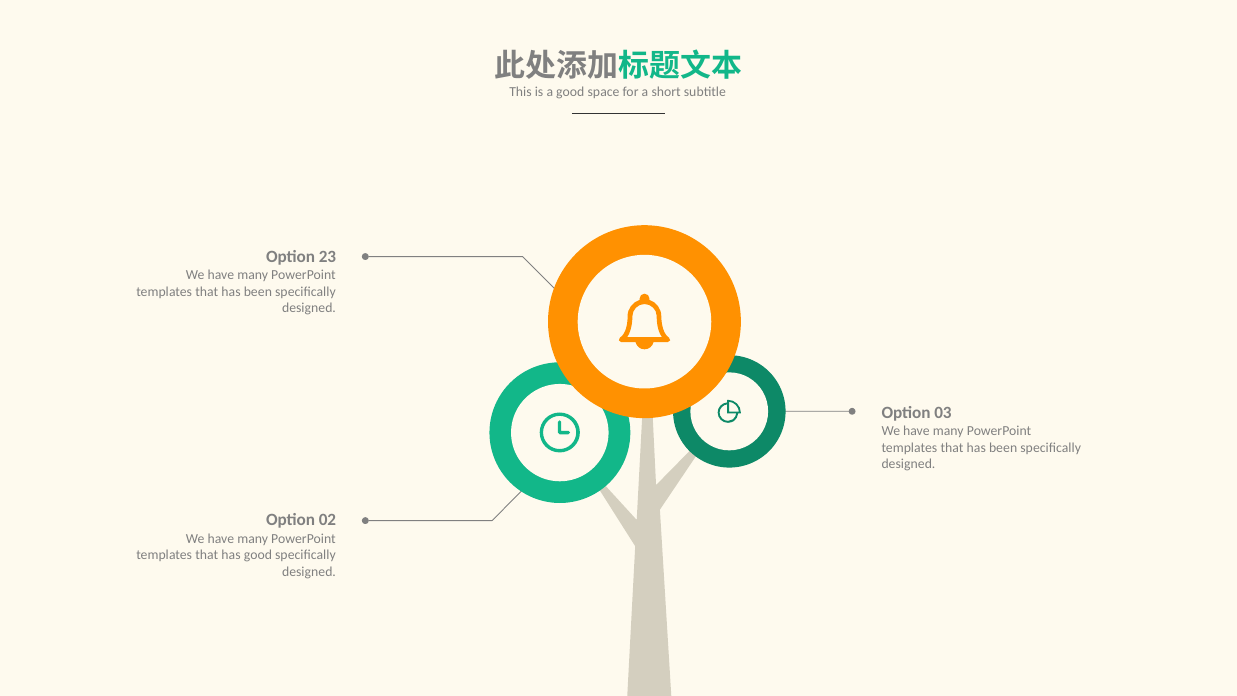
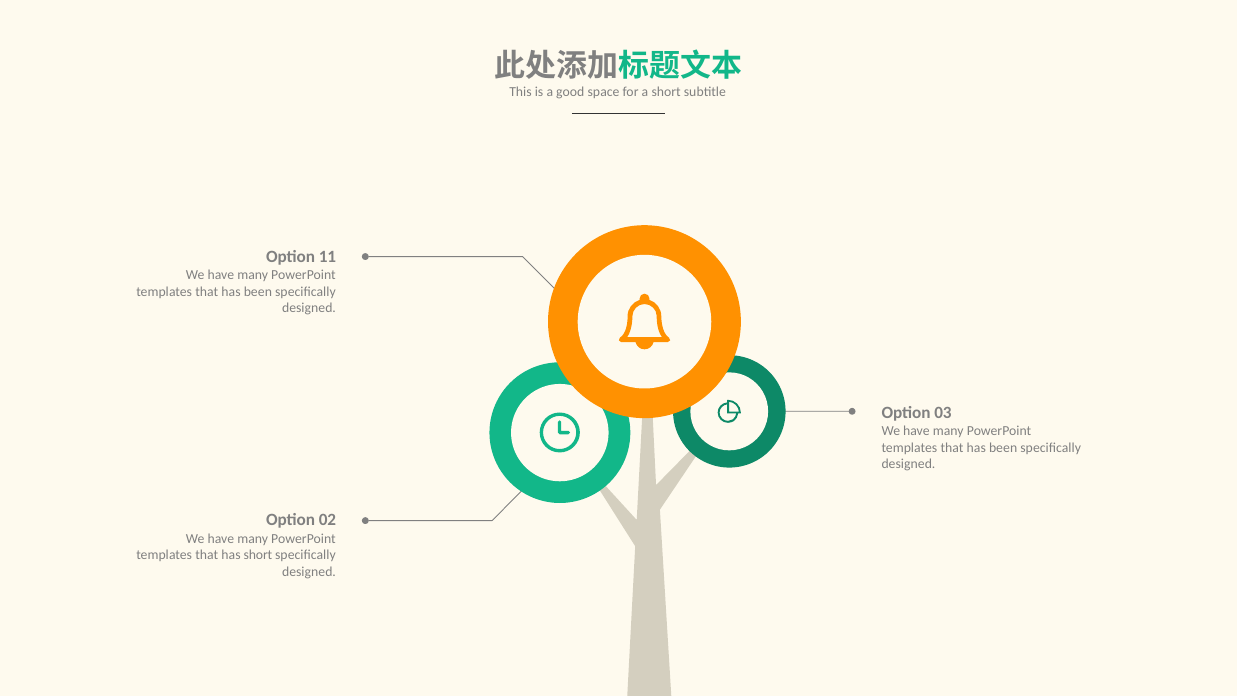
23: 23 -> 11
has good: good -> short
